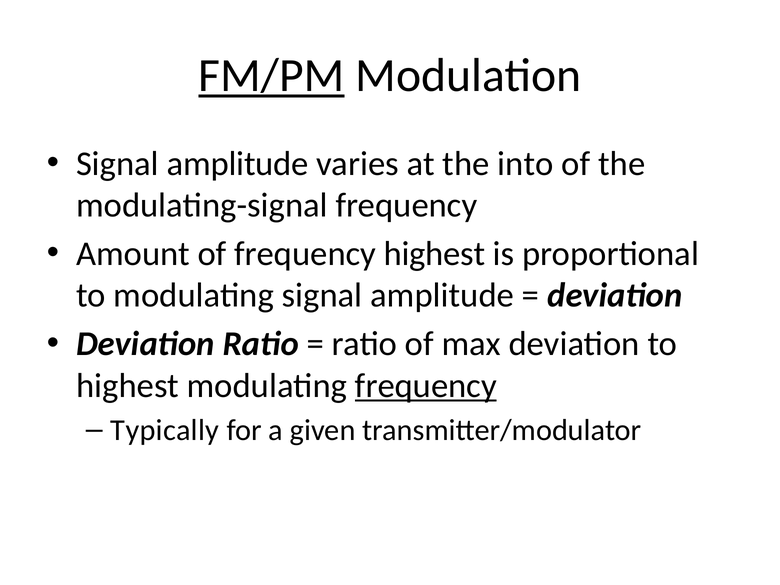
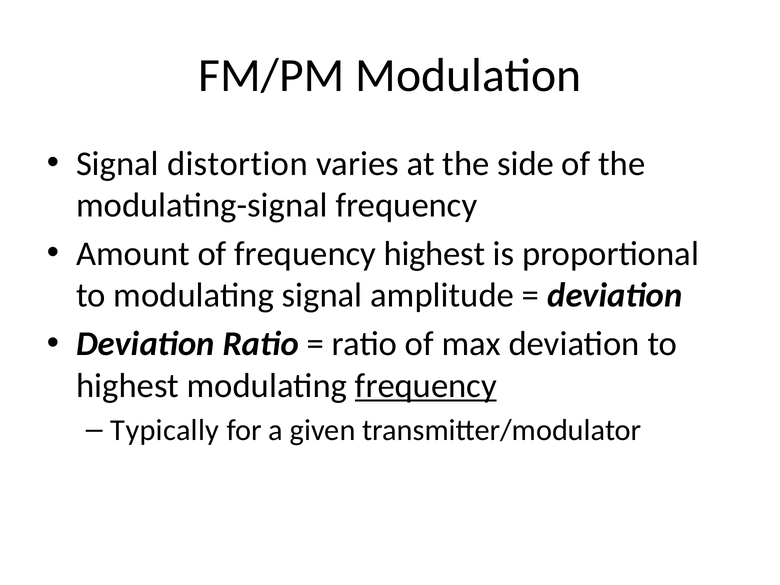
FM/PM underline: present -> none
amplitude at (238, 164): amplitude -> distortion
into: into -> side
